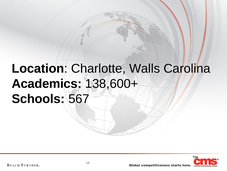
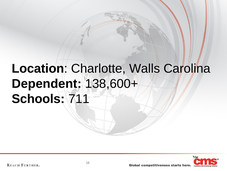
Academics: Academics -> Dependent
567: 567 -> 711
